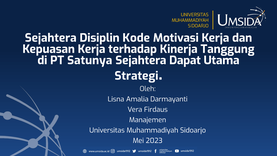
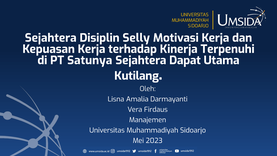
Kode: Kode -> Selly
Tanggung: Tanggung -> Terpenuhi
Strategi: Strategi -> Kutilang
